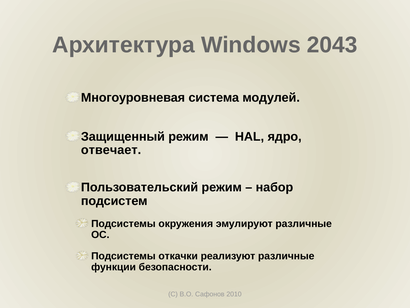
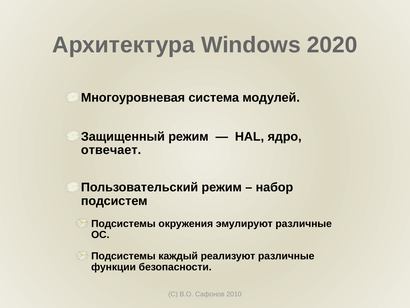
2043: 2043 -> 2020
откачки: откачки -> каждый
